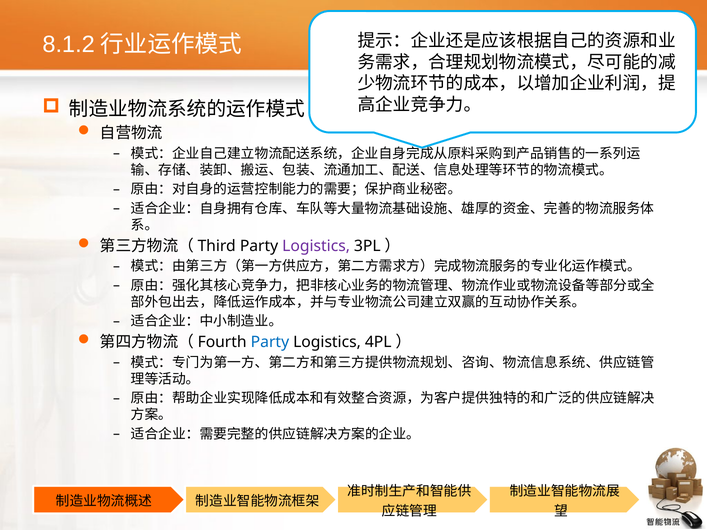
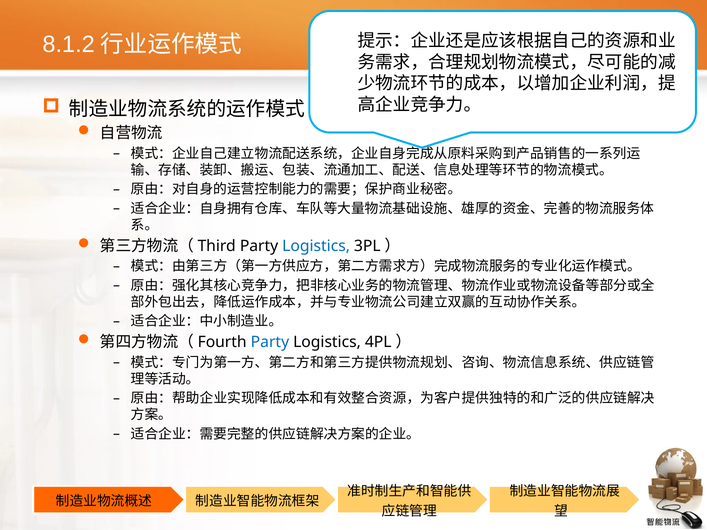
Logistics at (316, 246) colour: purple -> blue
